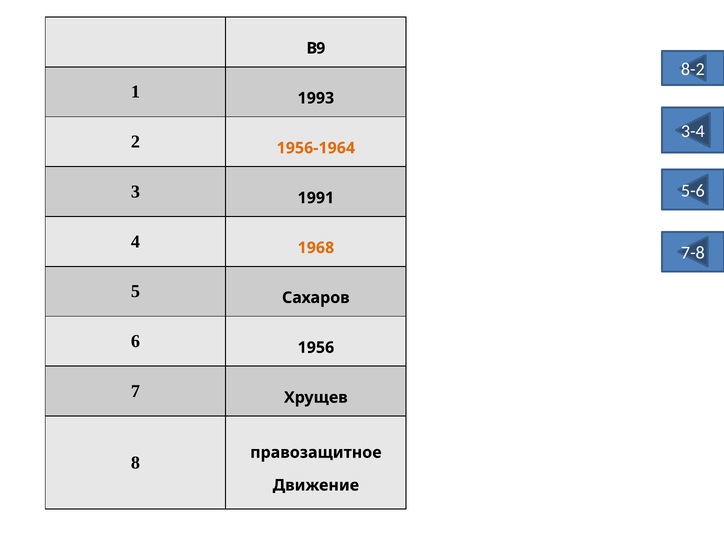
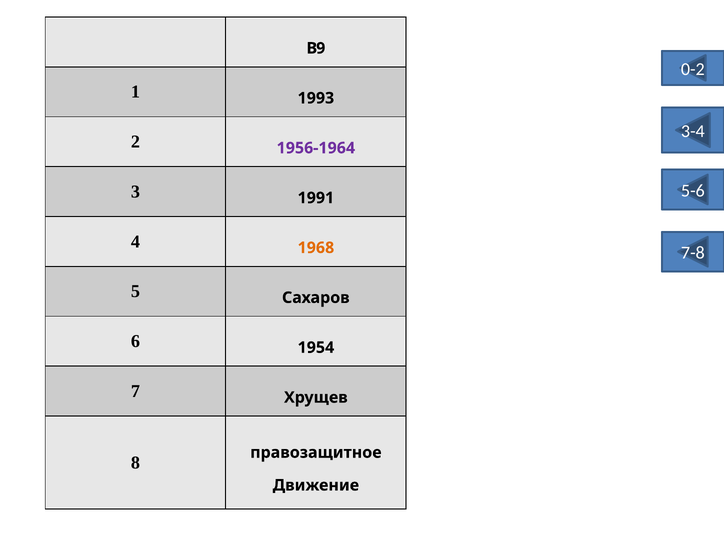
8-2: 8-2 -> 0-2
1956-1964 colour: orange -> purple
1956: 1956 -> 1954
